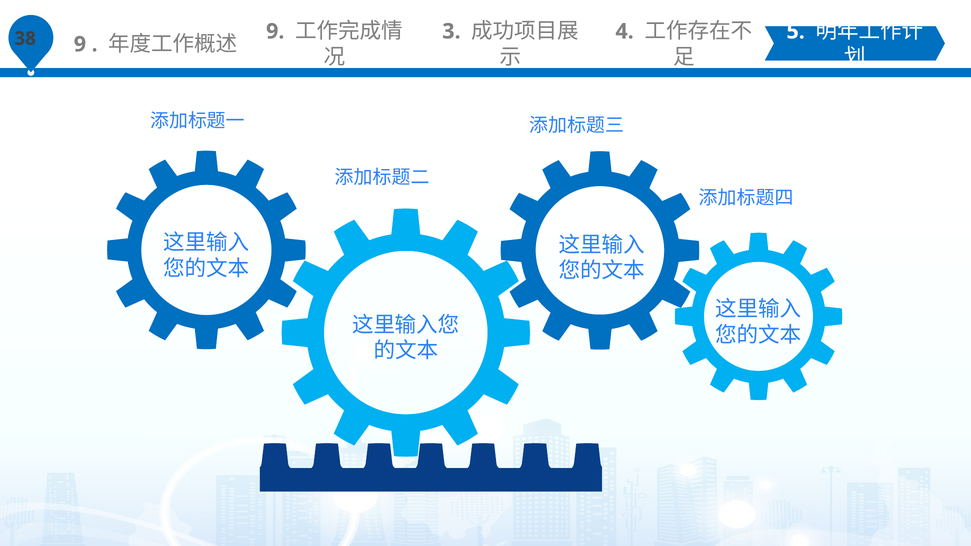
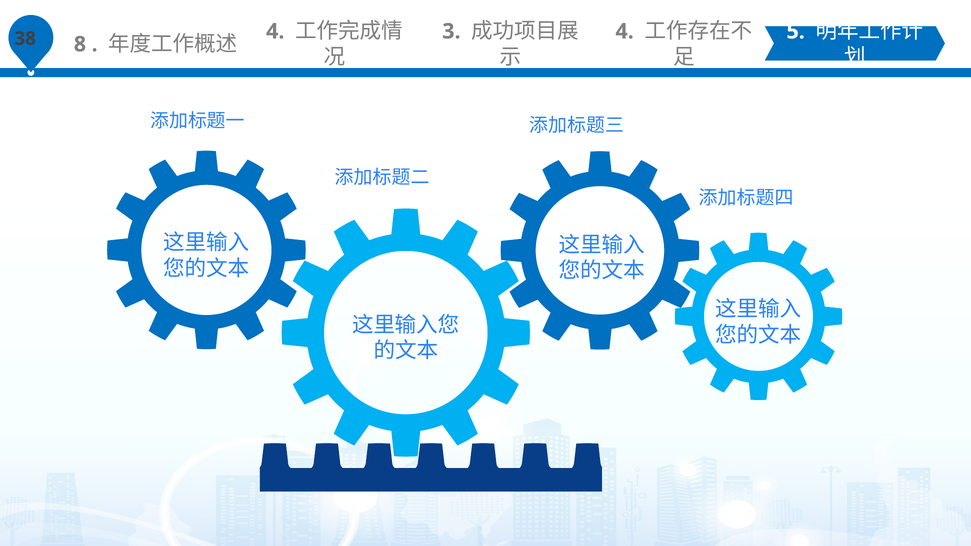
9 at (80, 44): 9 -> 8
9 at (275, 31): 9 -> 4
